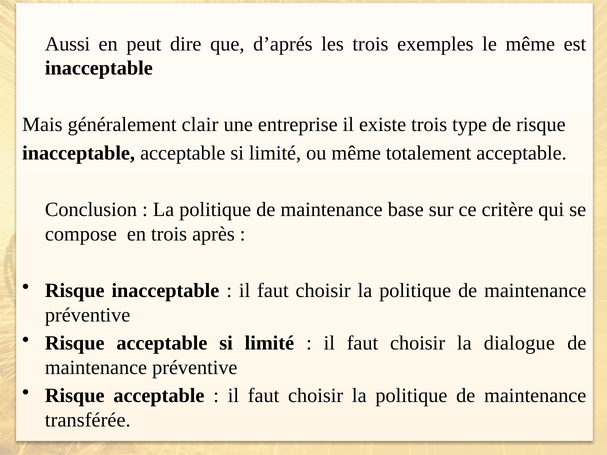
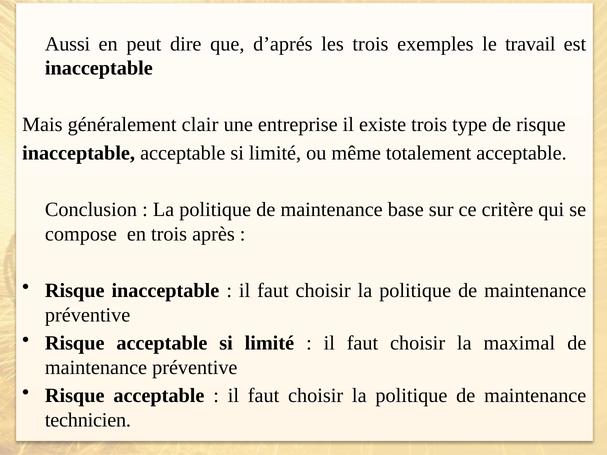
le même: même -> travail
dialogue: dialogue -> maximal
transférée: transférée -> technicien
